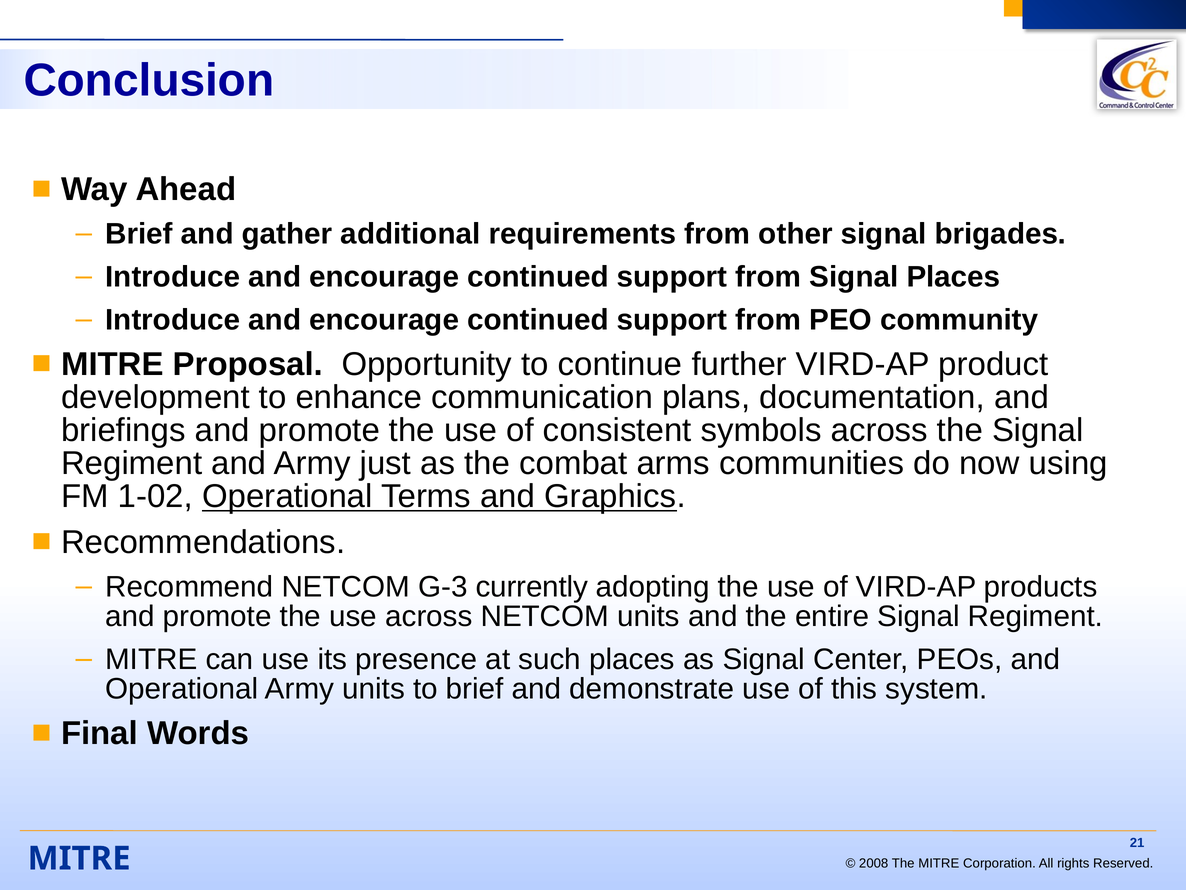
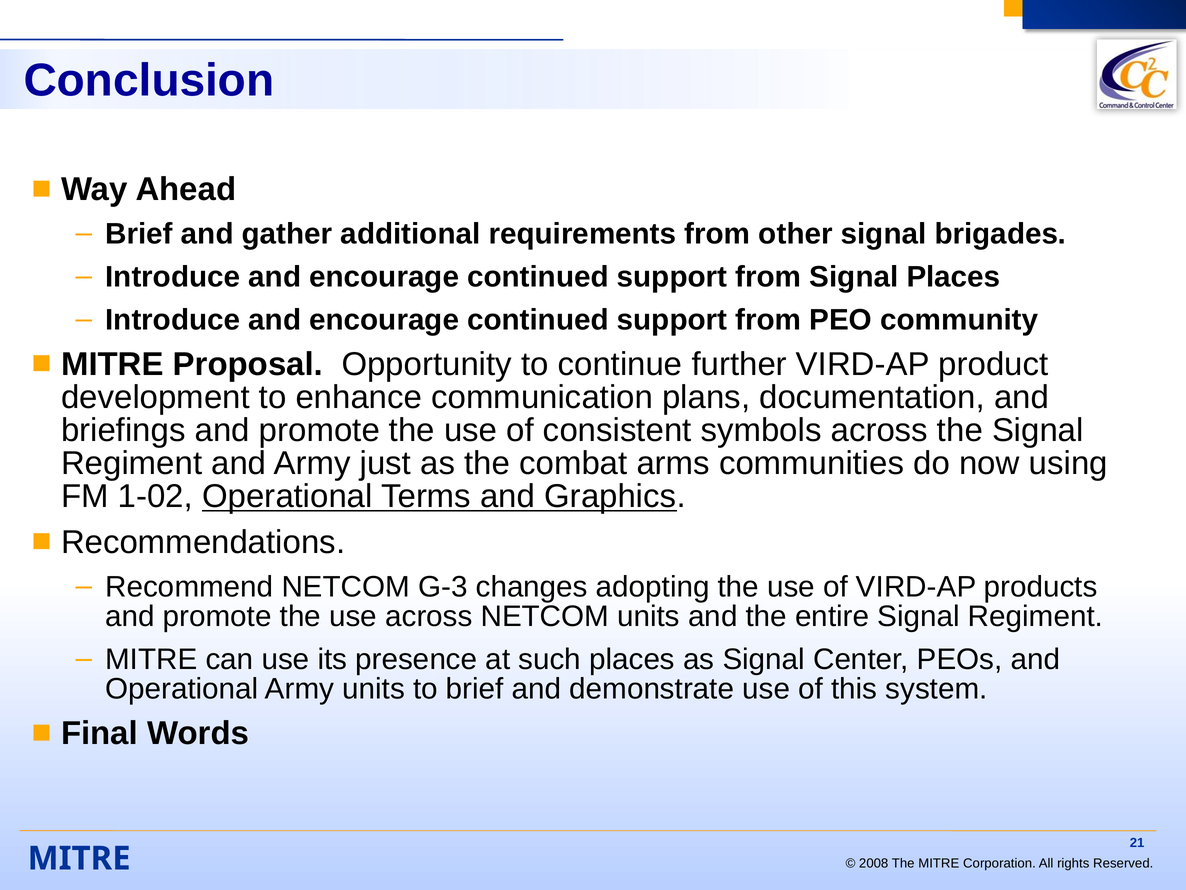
currently: currently -> changes
